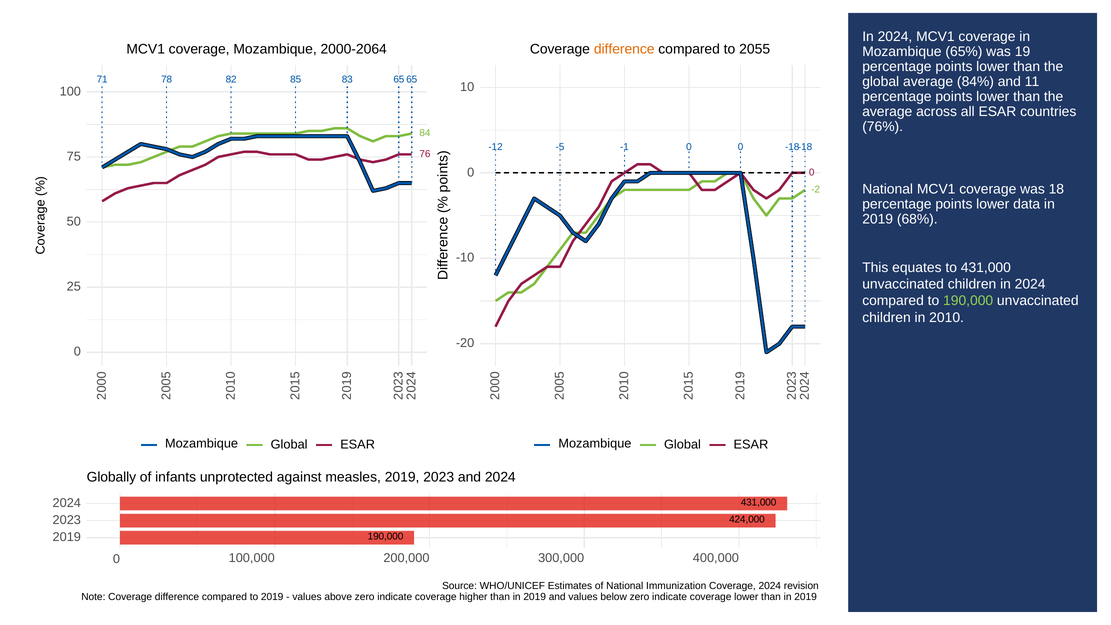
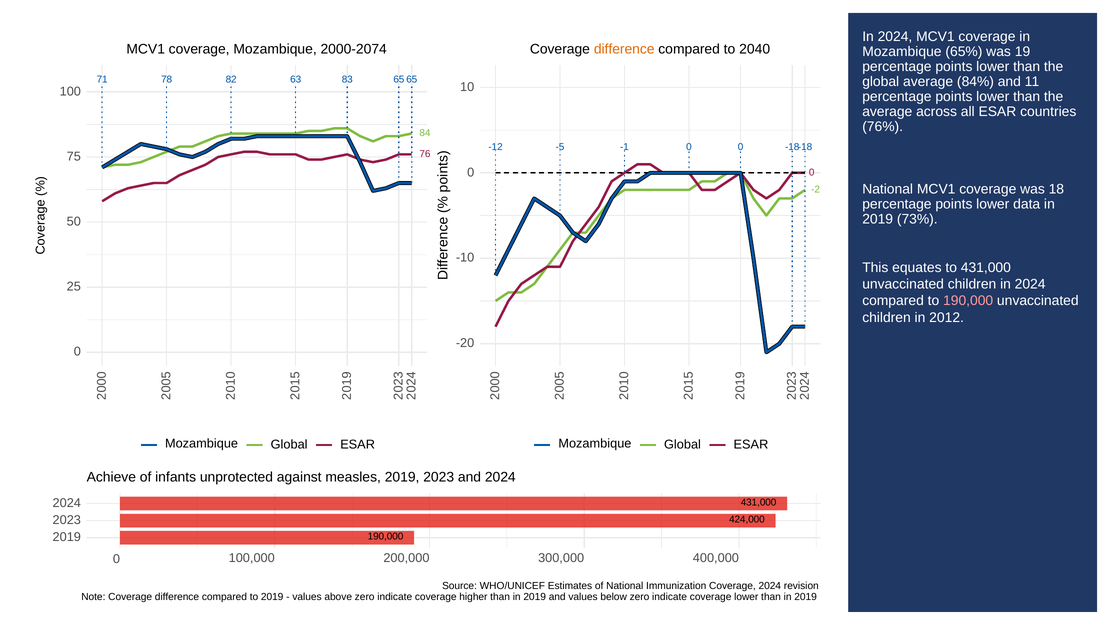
2000-2064: 2000-2064 -> 2000-2074
2055: 2055 -> 2040
85: 85 -> 63
68%: 68% -> 73%
190,000 at (968, 301) colour: light green -> pink
2010: 2010 -> 2012
Globally: Globally -> Achieve
